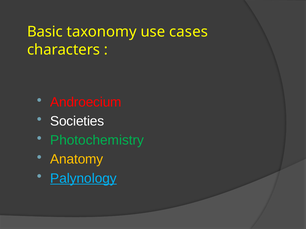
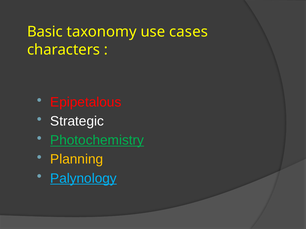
Androecium: Androecium -> Epipetalous
Societies: Societies -> Strategic
Photochemistry underline: none -> present
Anatomy: Anatomy -> Planning
